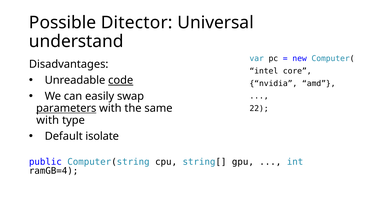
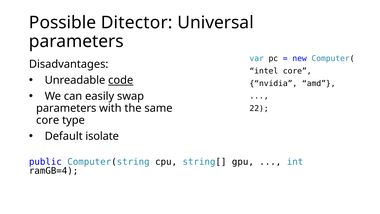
understand at (76, 41): understand -> parameters
parameters at (66, 108) underline: present -> none
with at (48, 120): with -> core
